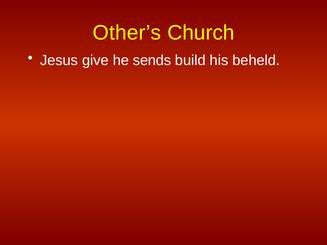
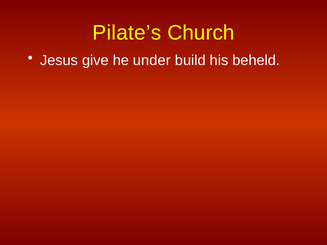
Other’s: Other’s -> Pilate’s
sends: sends -> under
